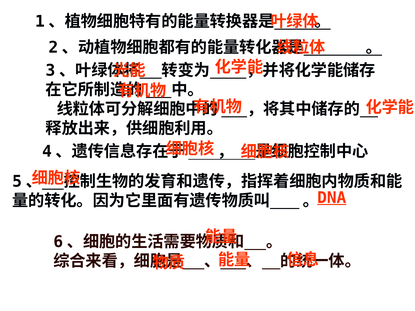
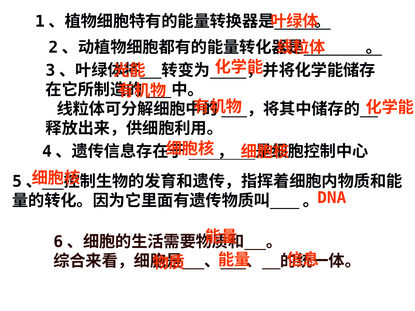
DNA underline: present -> none
